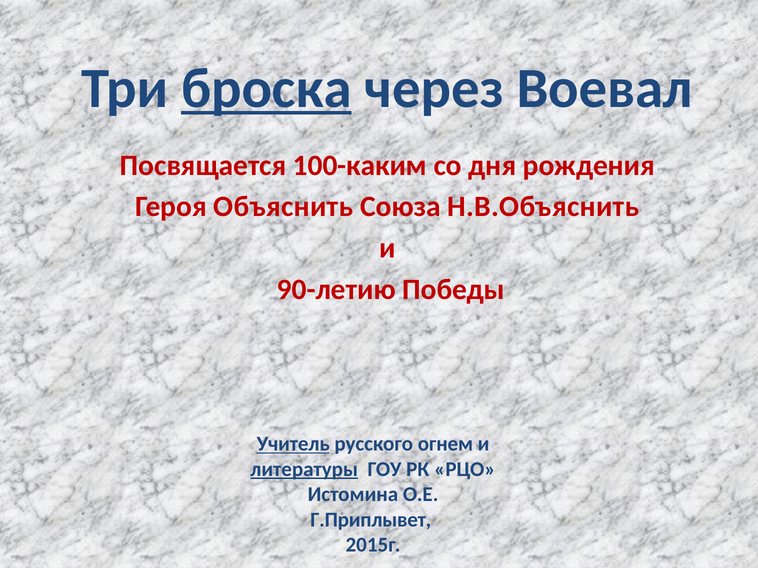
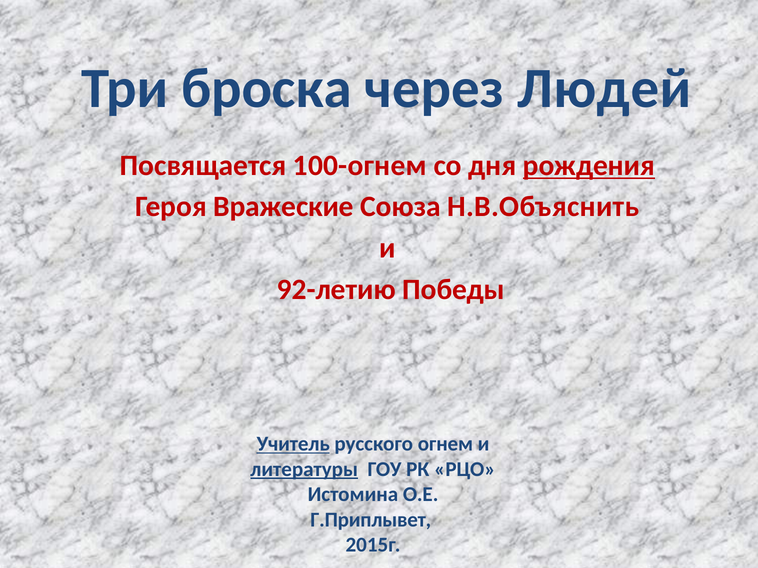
броска underline: present -> none
Воевал: Воевал -> Людей
100-каким: 100-каким -> 100-огнем
рождения underline: none -> present
Объяснить: Объяснить -> Вражеские
90-летию: 90-летию -> 92-летию
